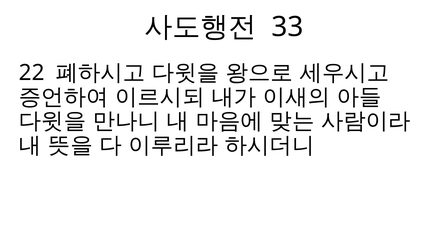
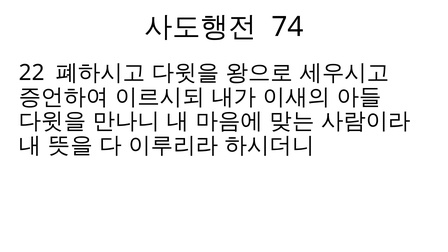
33: 33 -> 74
